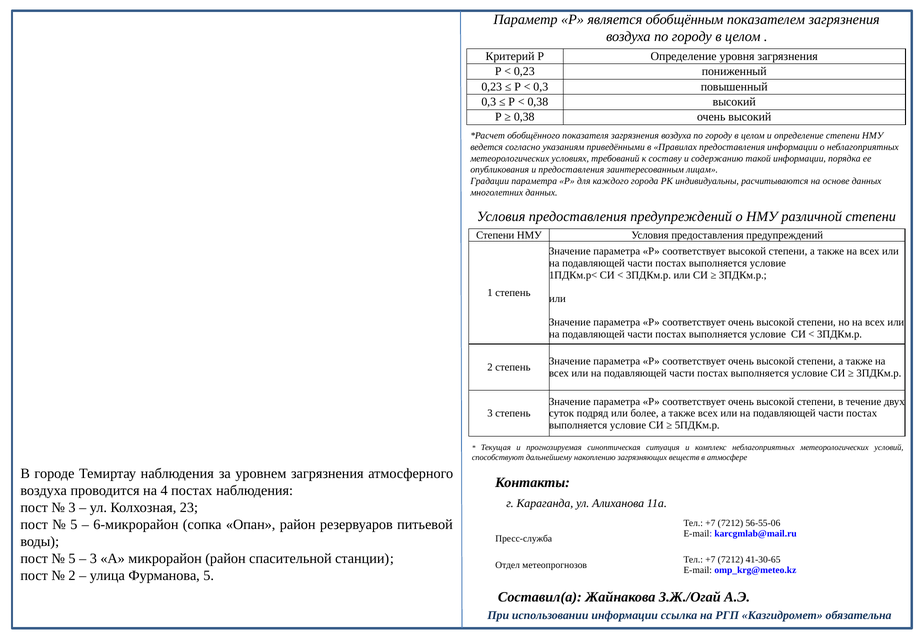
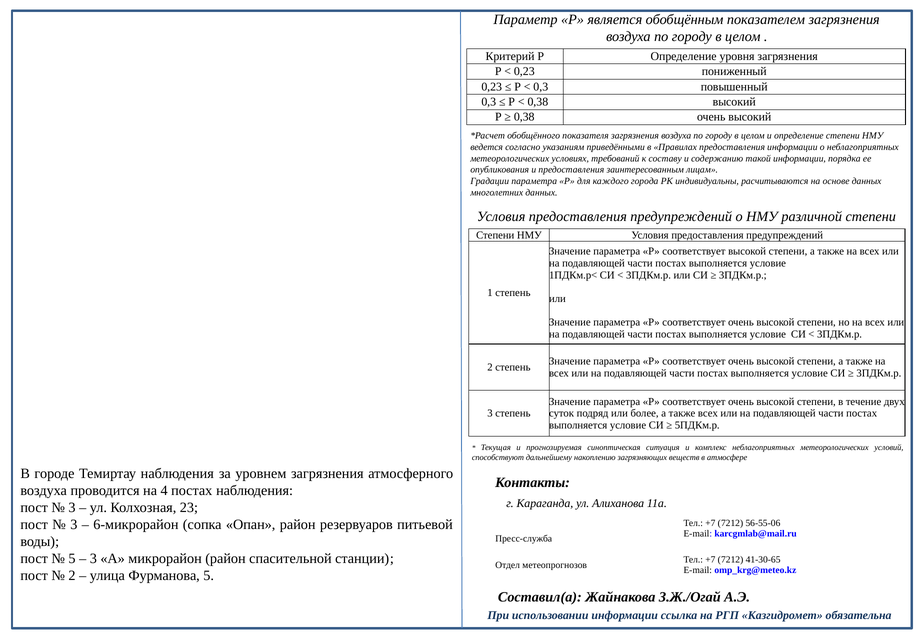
5 at (74, 525): 5 -> 3
